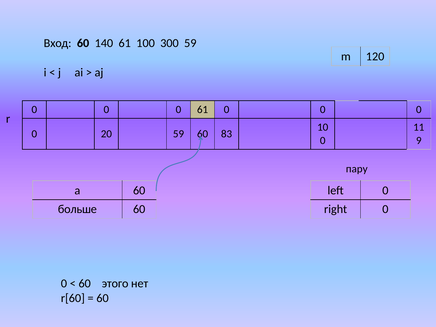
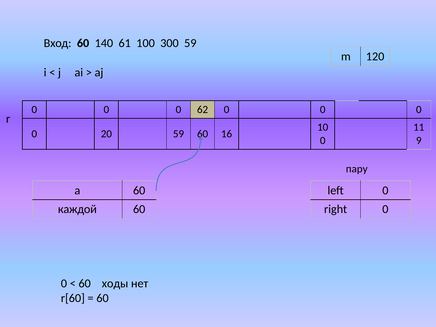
0 61: 61 -> 62
83: 83 -> 16
больше: больше -> каждой
этого: этого -> ходы
